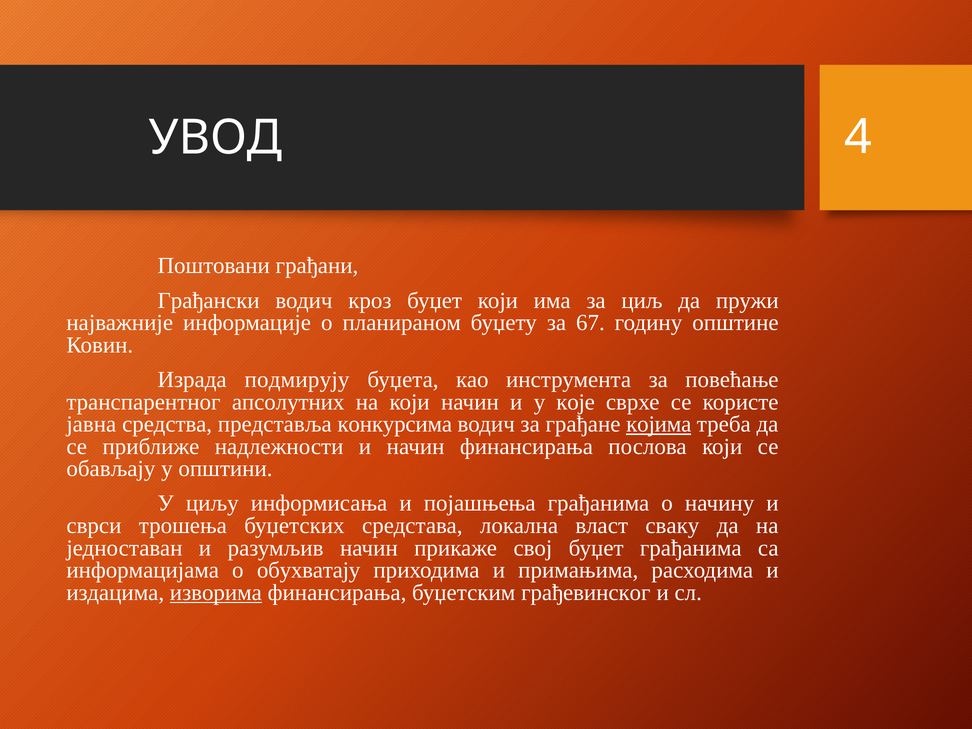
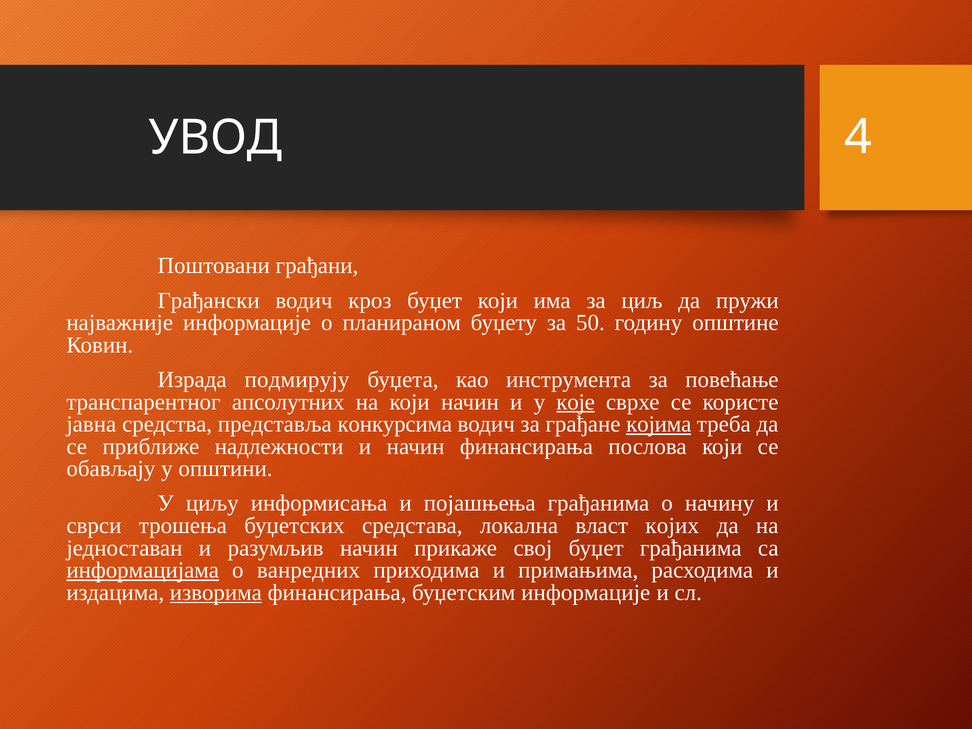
67: 67 -> 50
које underline: none -> present
сваку: сваку -> којих
информацијама underline: none -> present
обухватају: обухватају -> ванредних
буџетским грађевинског: грађевинског -> информације
